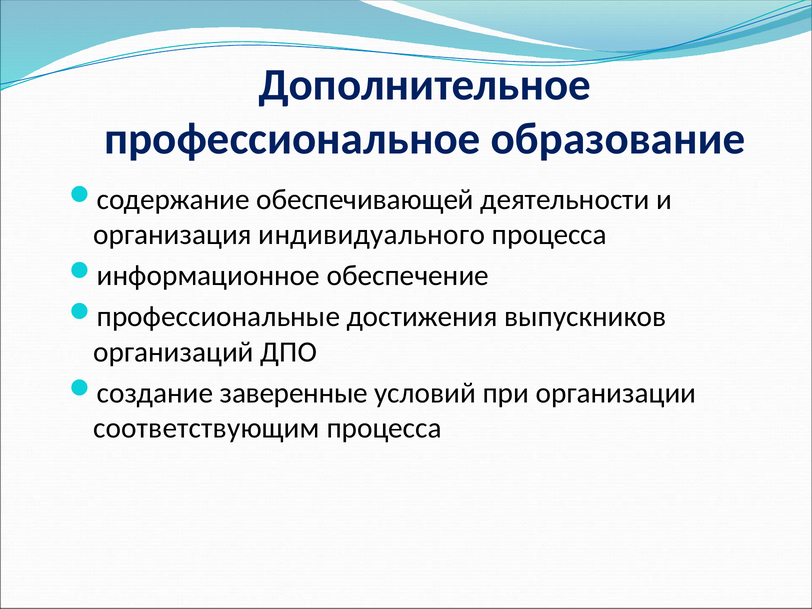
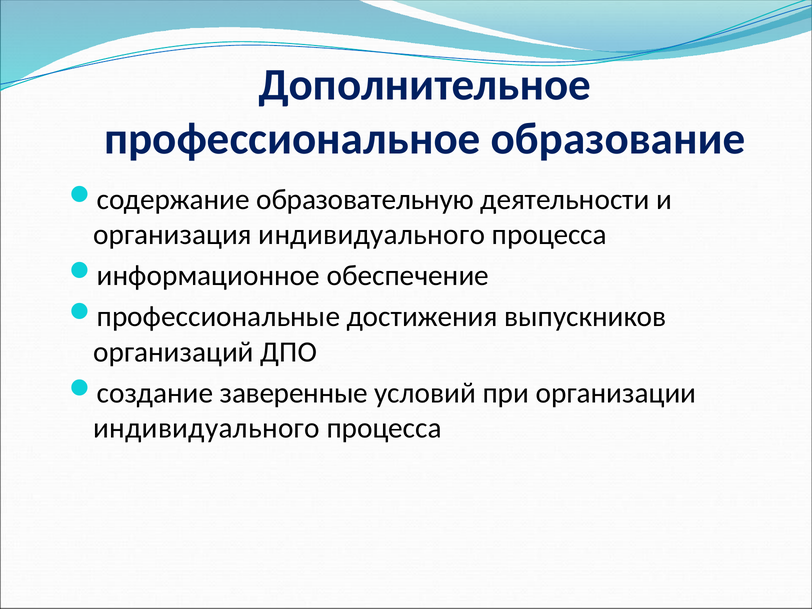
обеспечивающей: обеспечивающей -> образовательную
соответствующим at (207, 428): соответствующим -> индивидуального
